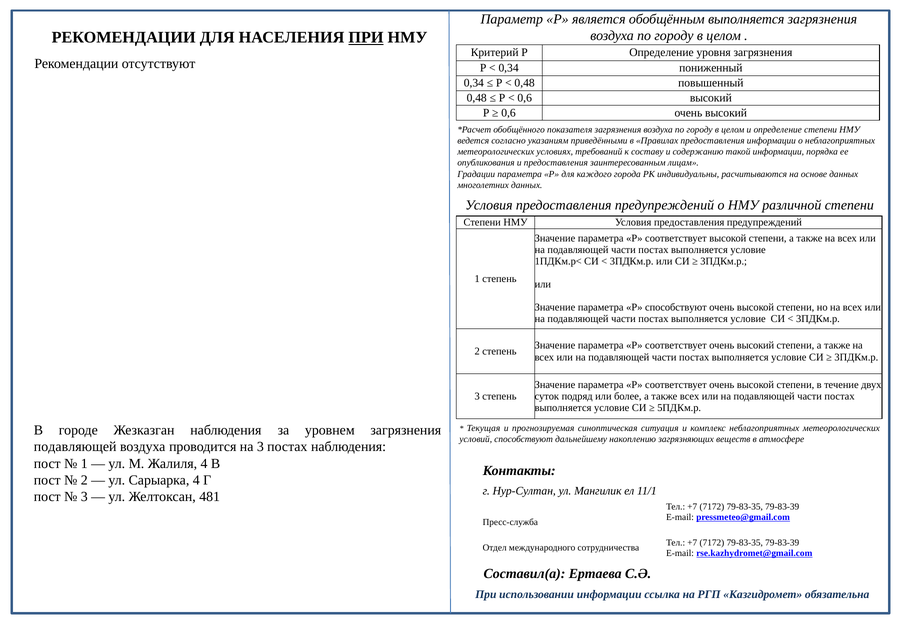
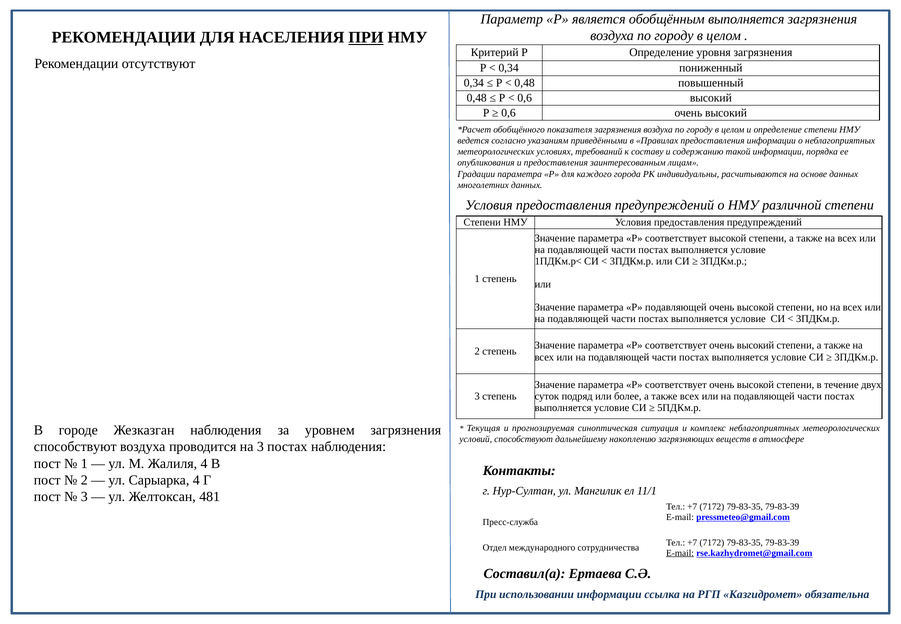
Р способствуют: способствуют -> подавляющей
подавляющей at (75, 447): подавляющей -> способствуют
E-mail at (680, 553) underline: none -> present
